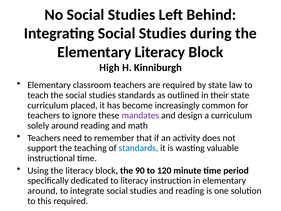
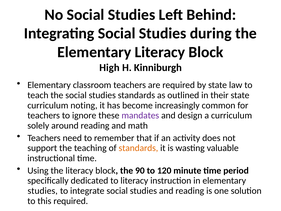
placed: placed -> noting
standards at (138, 148) colour: blue -> orange
around at (43, 191): around -> studies
